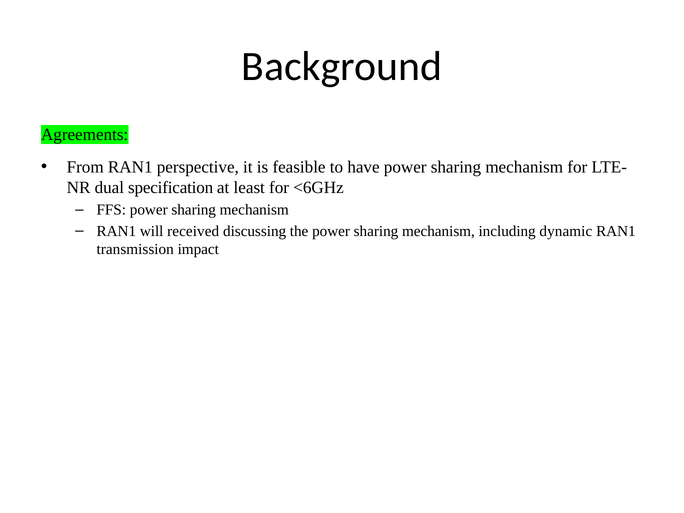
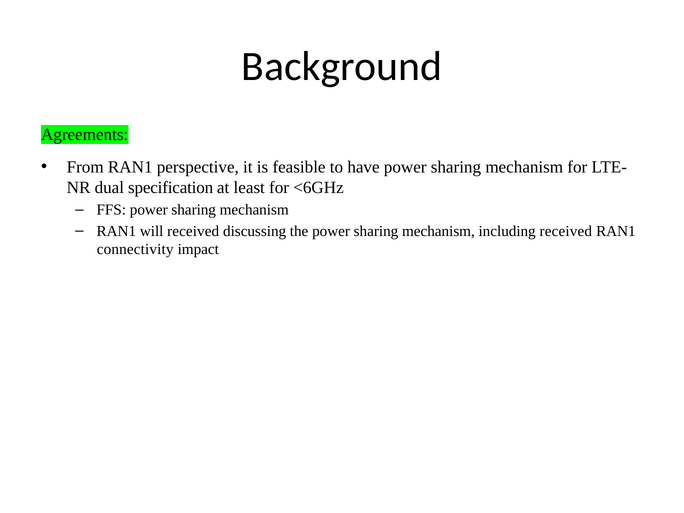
including dynamic: dynamic -> received
transmission: transmission -> connectivity
